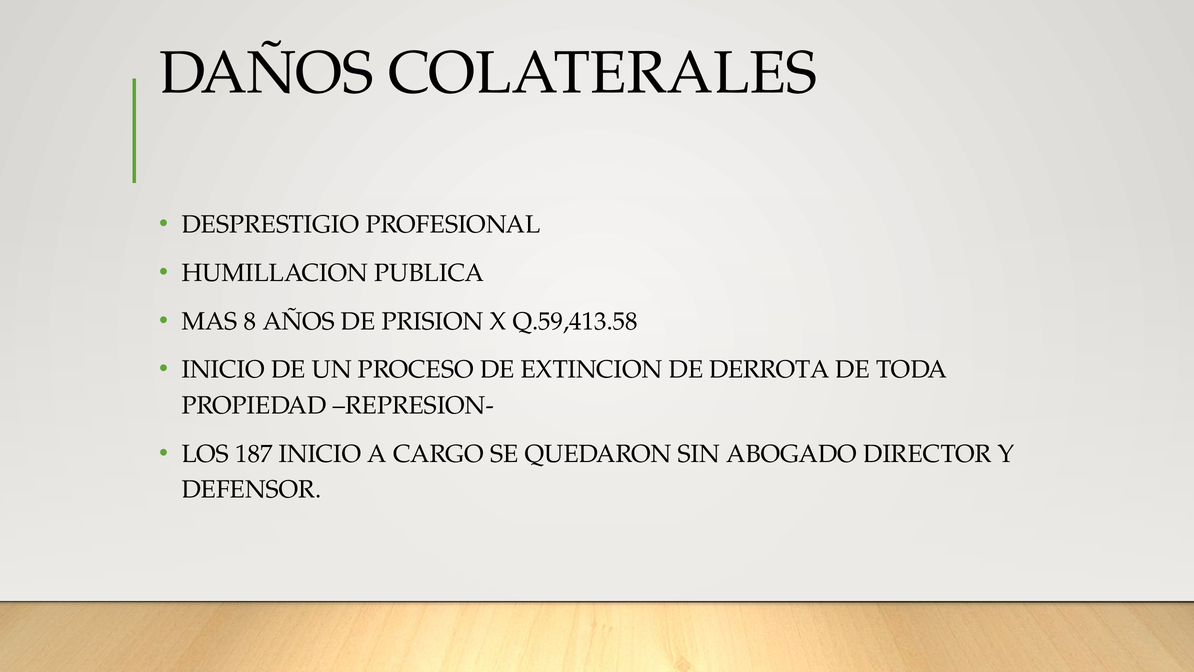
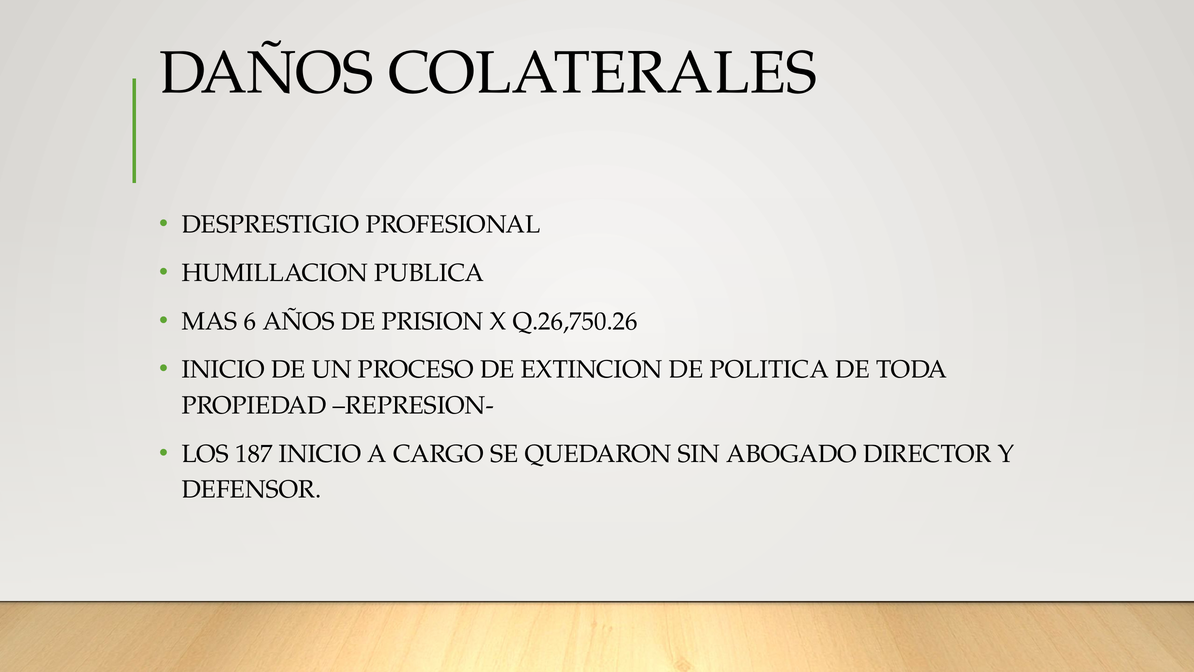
8: 8 -> 6
Q.59,413.58: Q.59,413.58 -> Q.26,750.26
DERROTA: DERROTA -> POLITICA
